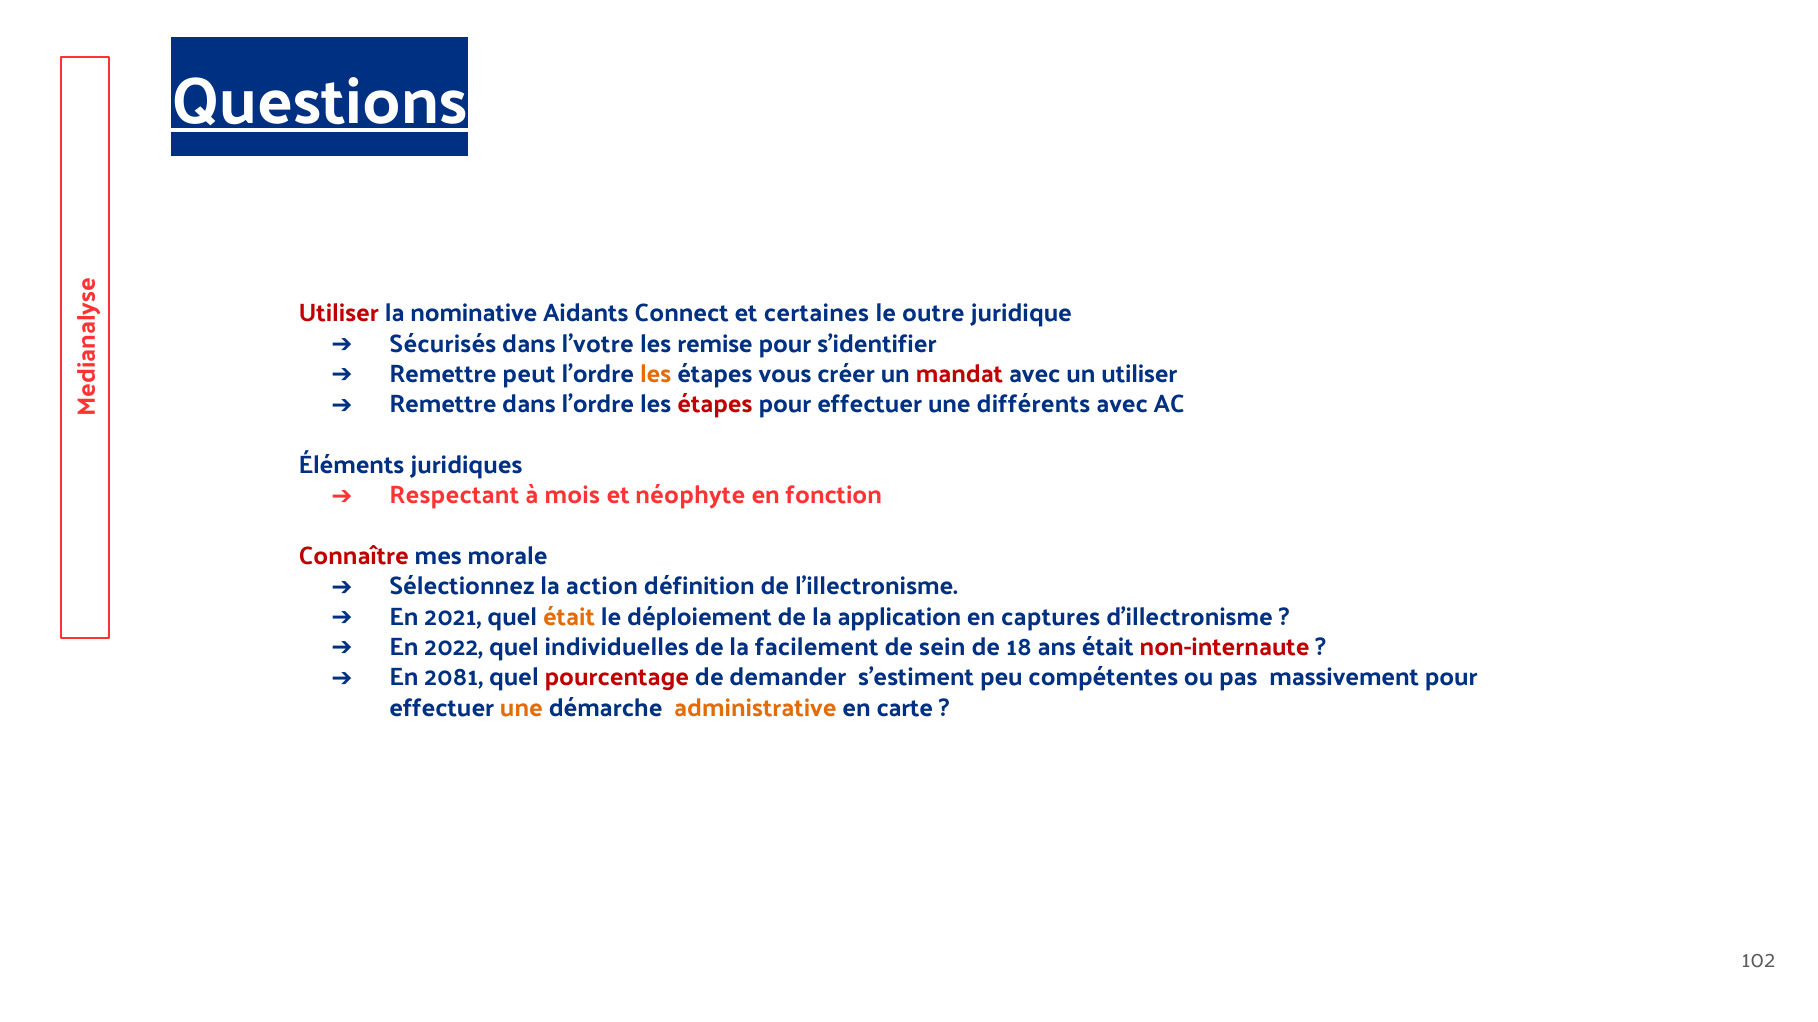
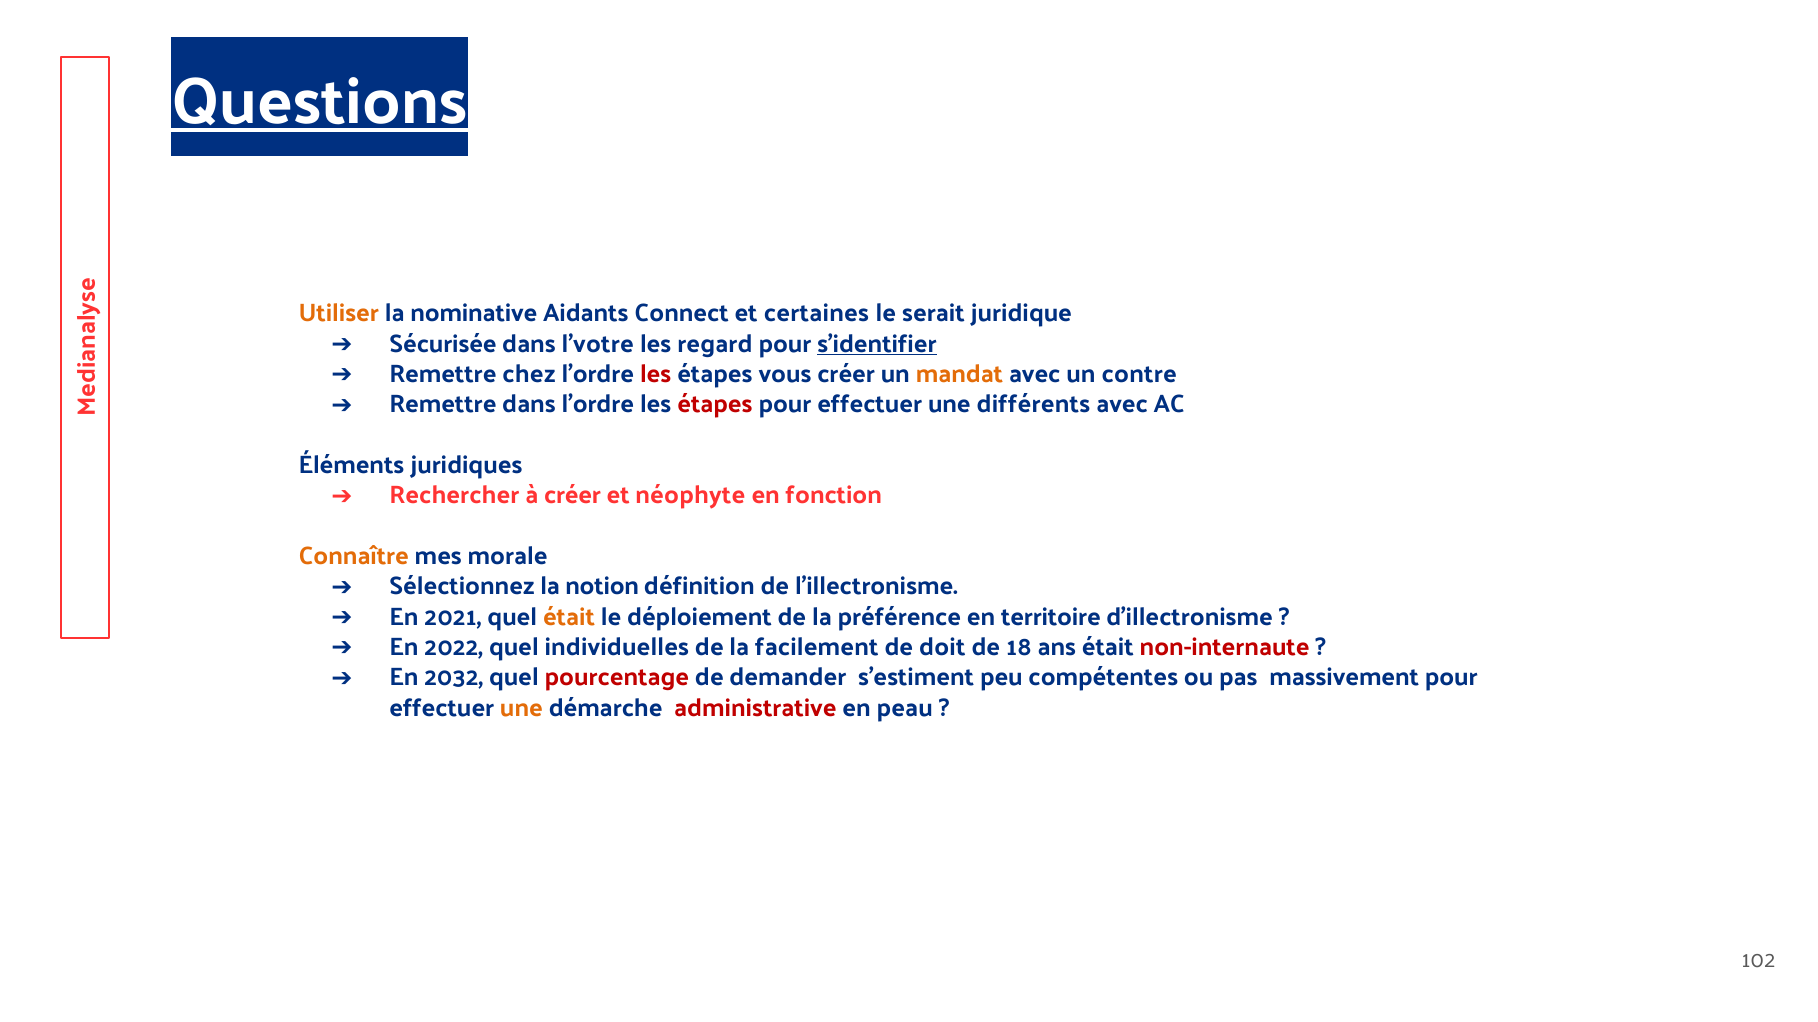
Utiliser at (339, 314) colour: red -> orange
outre: outre -> serait
Sécurisés: Sécurisés -> Sécurisée
remise: remise -> regard
s’identifier underline: none -> present
peut: peut -> chez
les at (656, 374) colour: orange -> red
mandat colour: red -> orange
un utiliser: utiliser -> contre
Respectant: Respectant -> Rechercher
à mois: mois -> créer
Connaître colour: red -> orange
action: action -> notion
application: application -> préférence
captures: captures -> territoire
sein: sein -> doit
2081: 2081 -> 2032
administrative colour: orange -> red
carte: carte -> peau
